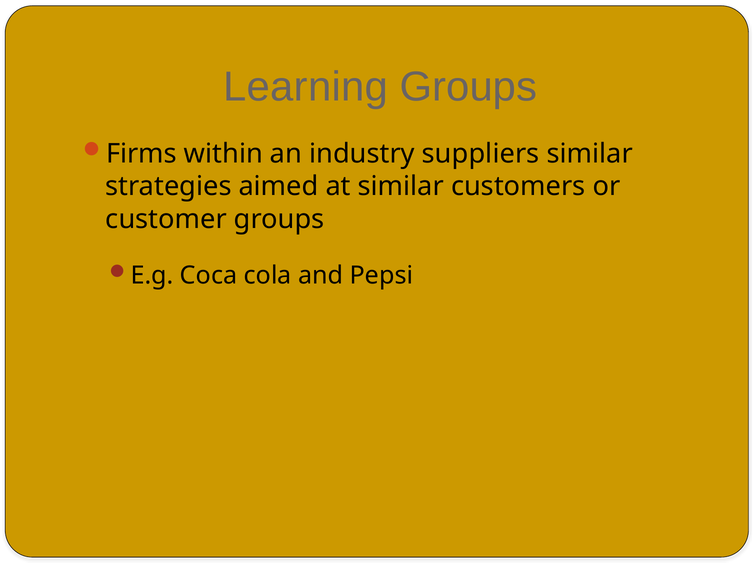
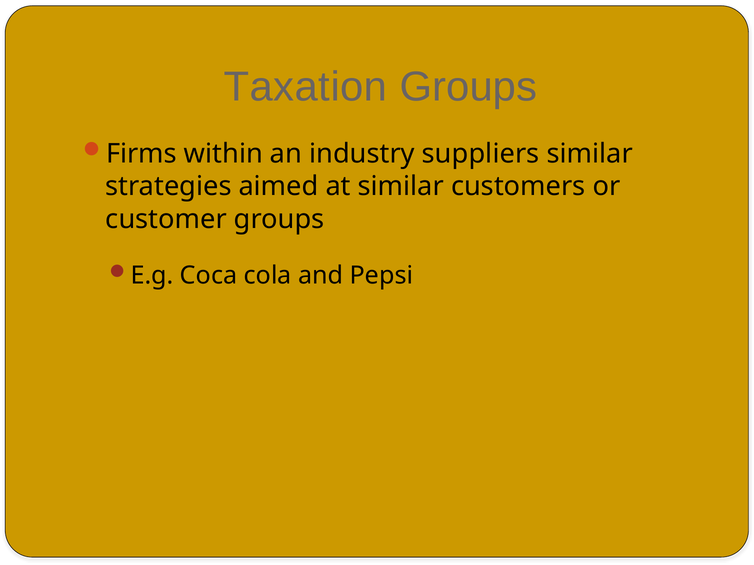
Learning: Learning -> Taxation
